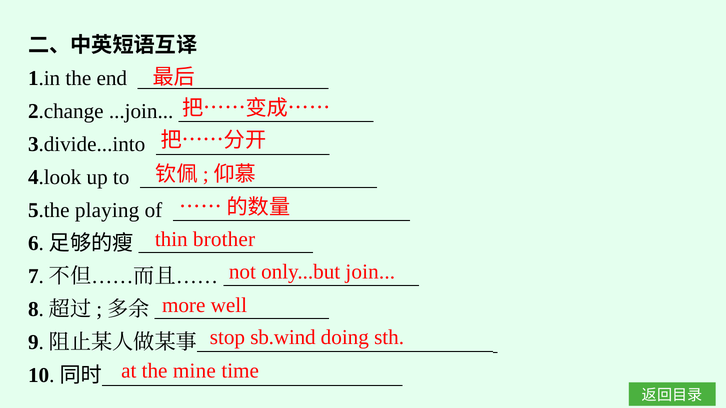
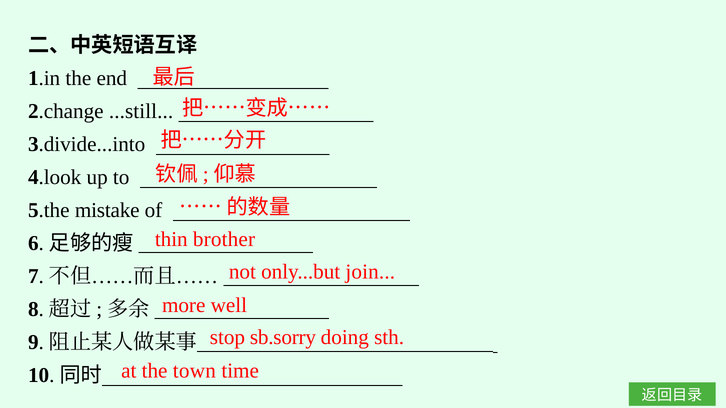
...join: ...join -> ...still
playing: playing -> mistake
sb.wind: sb.wind -> sb.sorry
mine: mine -> town
